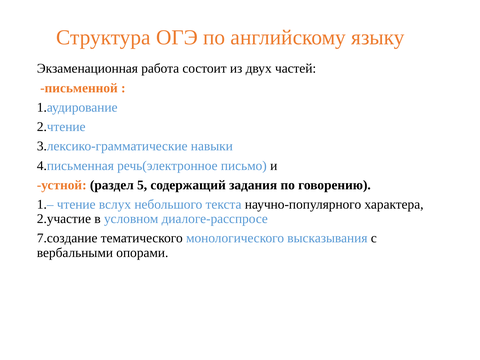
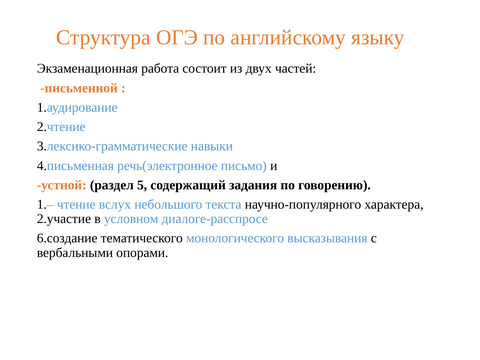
7.создание: 7.создание -> 6.создание
